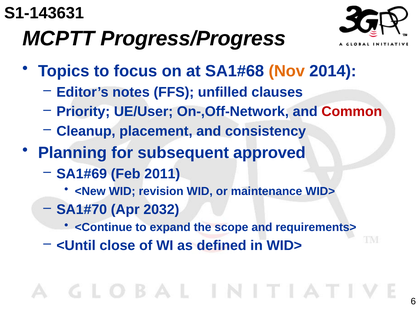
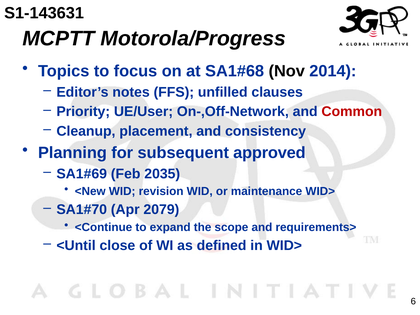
Progress/Progress: Progress/Progress -> Motorola/Progress
Nov colour: orange -> black
2011: 2011 -> 2035
2032: 2032 -> 2079
